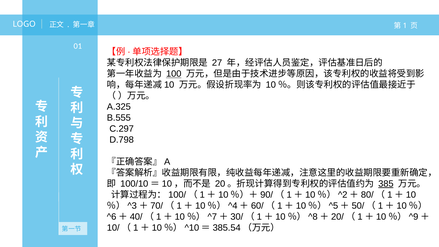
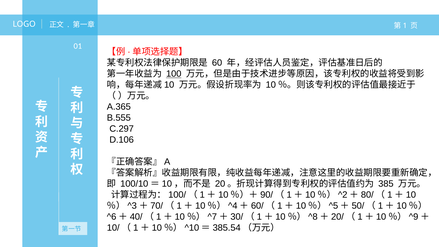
27: 27 -> 60
A.325: A.325 -> A.365
D.798: D.798 -> D.106
385 underline: present -> none
